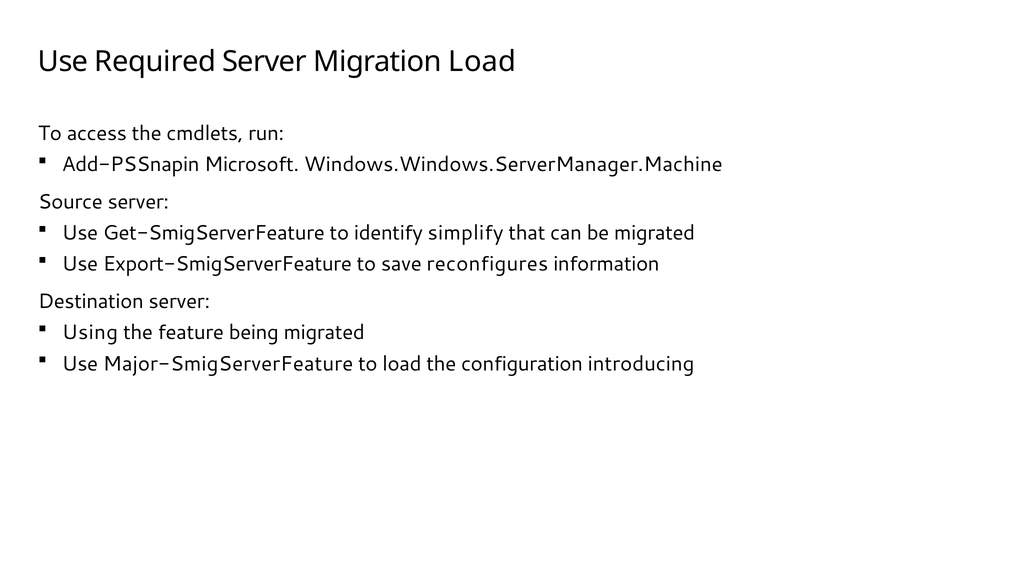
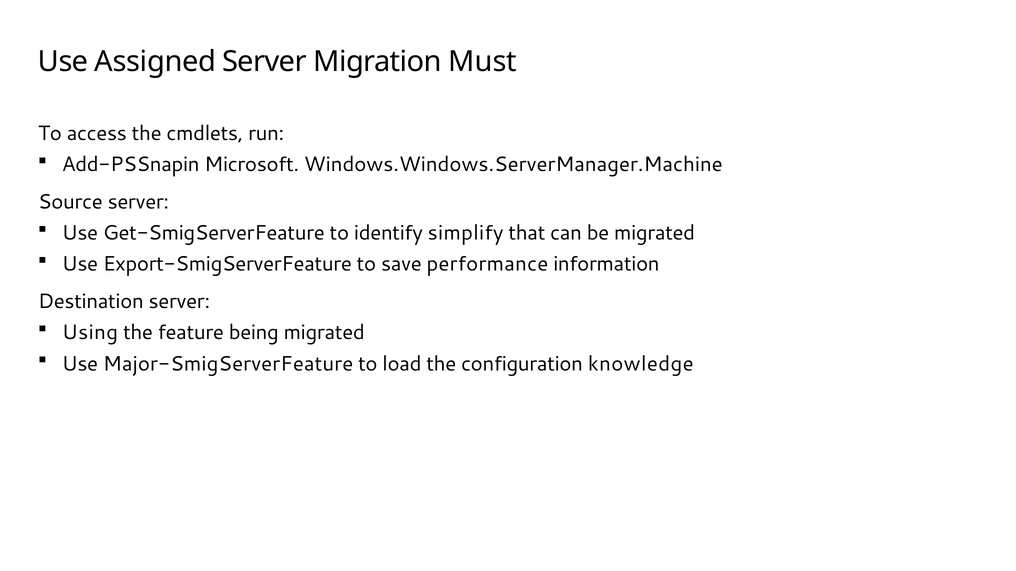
Required: Required -> Assigned
Migration Load: Load -> Must
reconfigures: reconfigures -> performance
introducing: introducing -> knowledge
